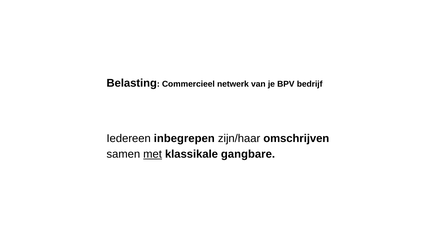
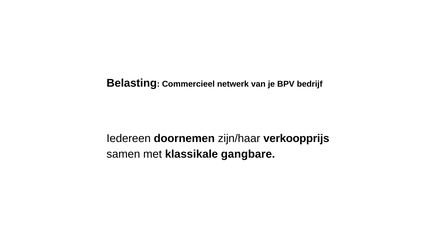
inbegrepen: inbegrepen -> doornemen
omschrijven: omschrijven -> verkoopprijs
met underline: present -> none
